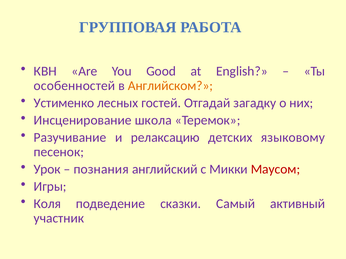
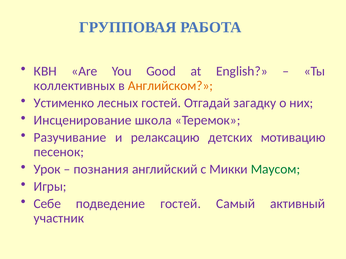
особенностей: особенностей -> коллективных
языковому: языковому -> мотивацию
Маусом colour: red -> green
Коля: Коля -> Себе
подведение сказки: сказки -> гостей
